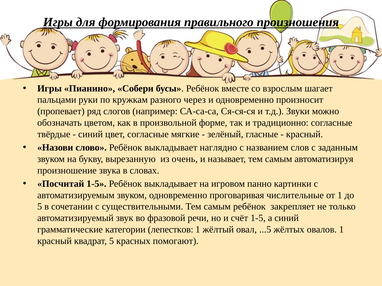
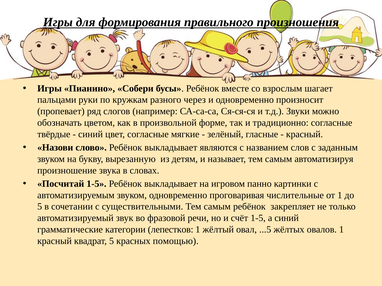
наглядно: наглядно -> являются
очень: очень -> детям
помогают: помогают -> помощью
